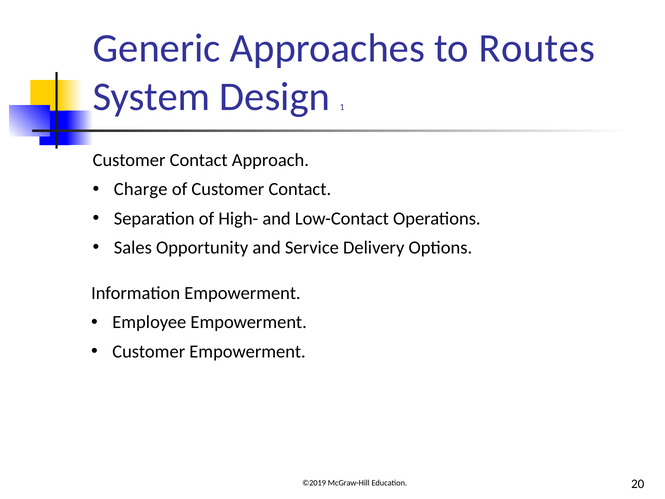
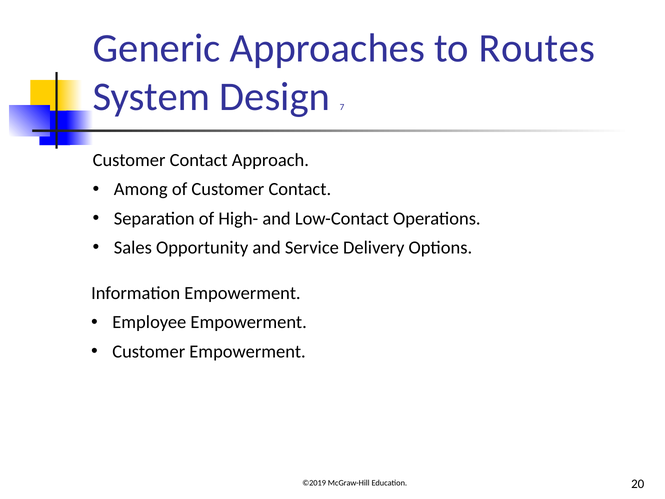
1: 1 -> 7
Charge: Charge -> Among
